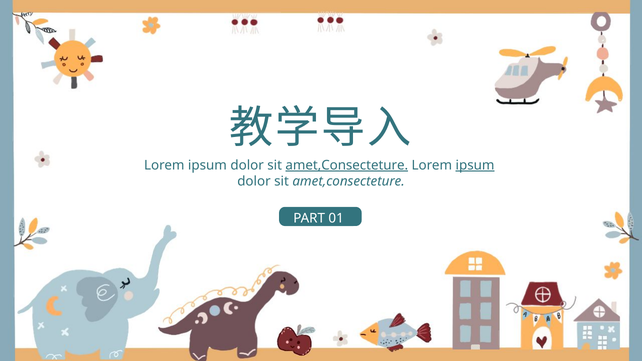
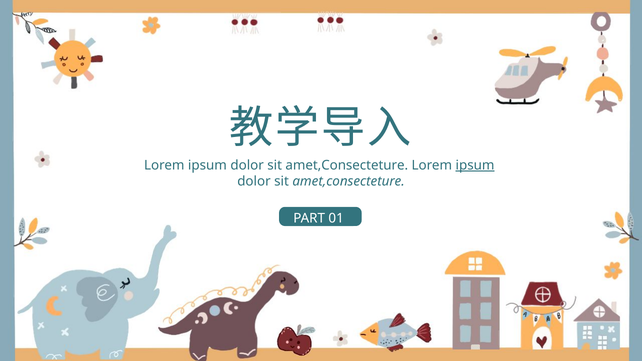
amet,Consecteture at (347, 165) underline: present -> none
